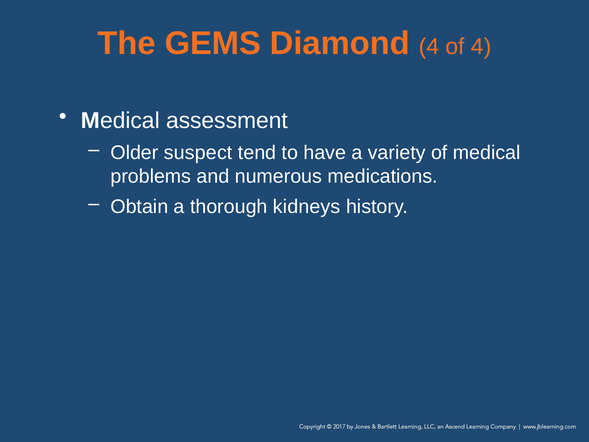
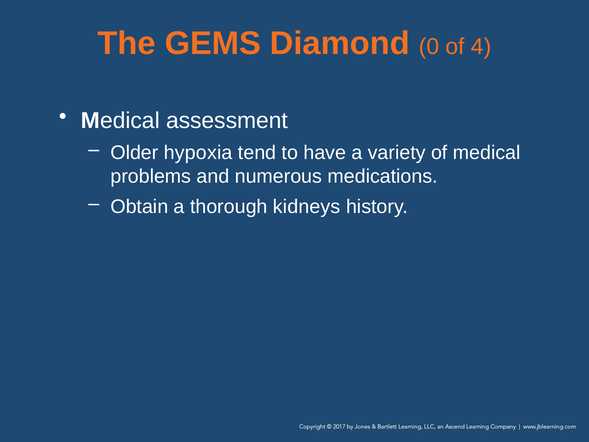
Diamond 4: 4 -> 0
suspect: suspect -> hypoxia
